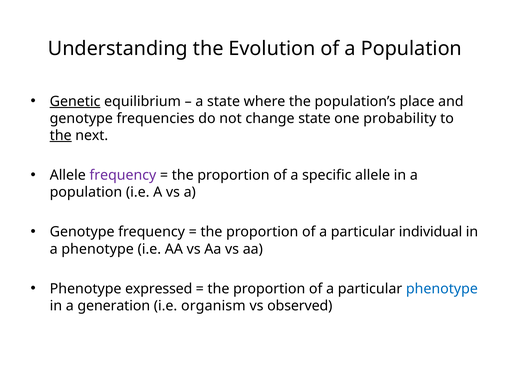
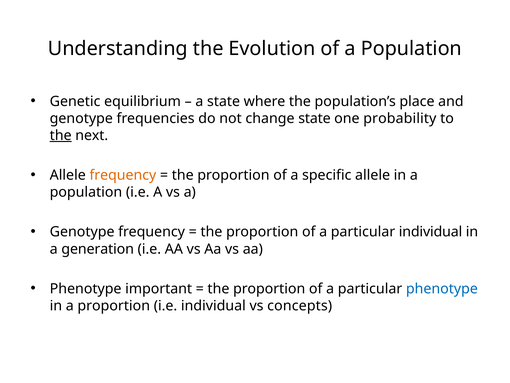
Genetic underline: present -> none
frequency at (123, 175) colour: purple -> orange
a phenotype: phenotype -> generation
expressed: expressed -> important
a generation: generation -> proportion
i.e organism: organism -> individual
observed: observed -> concepts
